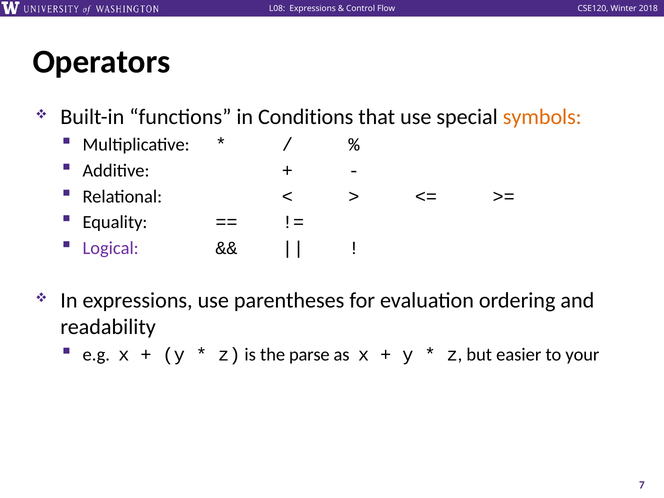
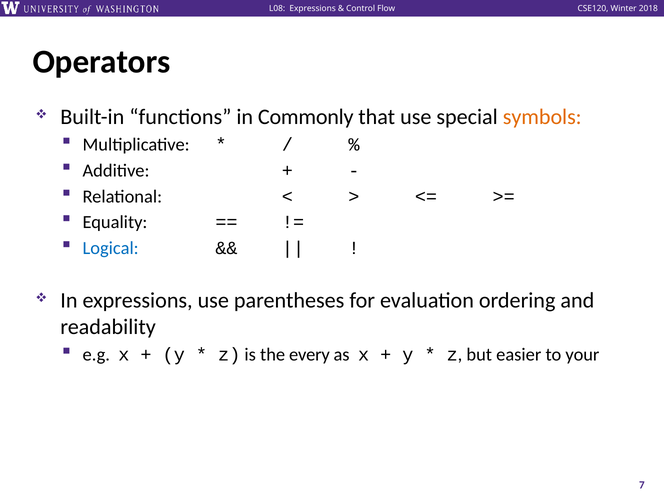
Conditions: Conditions -> Commonly
Logical colour: purple -> blue
parse: parse -> every
